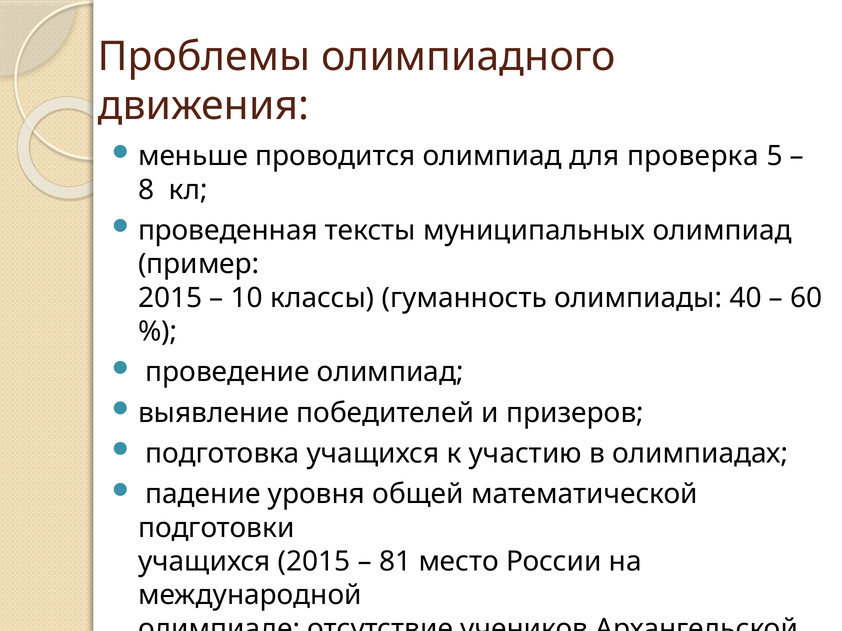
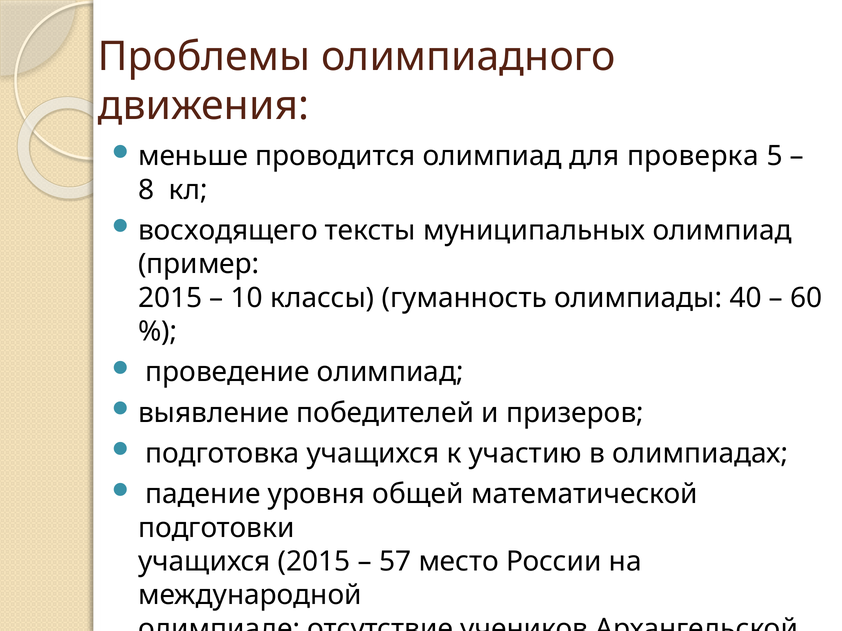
проведенная: проведенная -> восходящего
81: 81 -> 57
